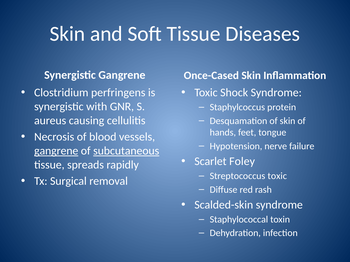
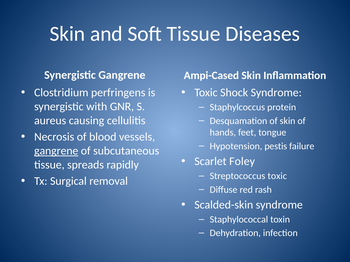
Once-Cased: Once-Cased -> Ampi-Cased
nerve: nerve -> pestis
subcutaneous underline: present -> none
